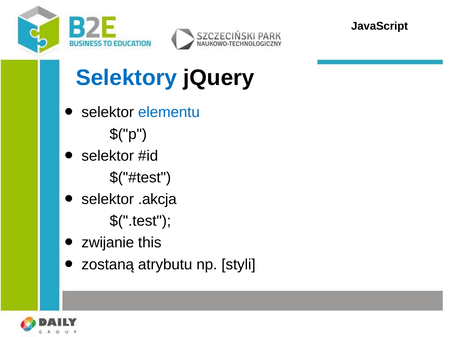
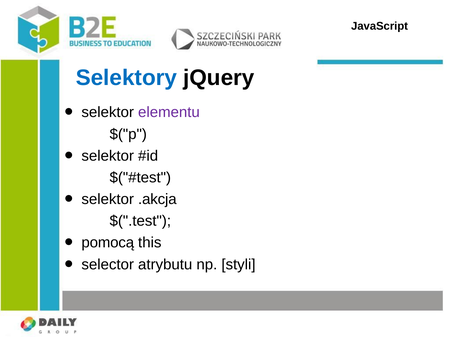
elementu colour: blue -> purple
zwijanie: zwijanie -> pomocą
zostaną: zostaną -> selector
